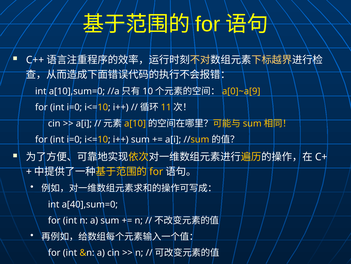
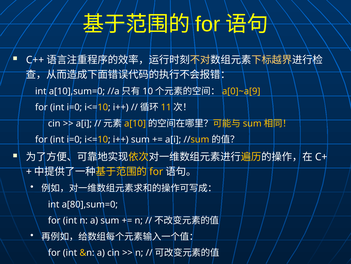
a[40],sum=0: a[40],sum=0 -> a[80],sum=0
